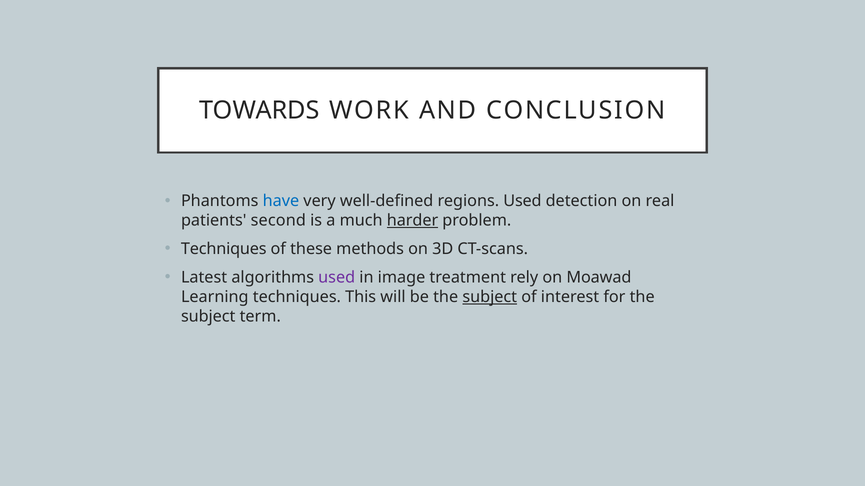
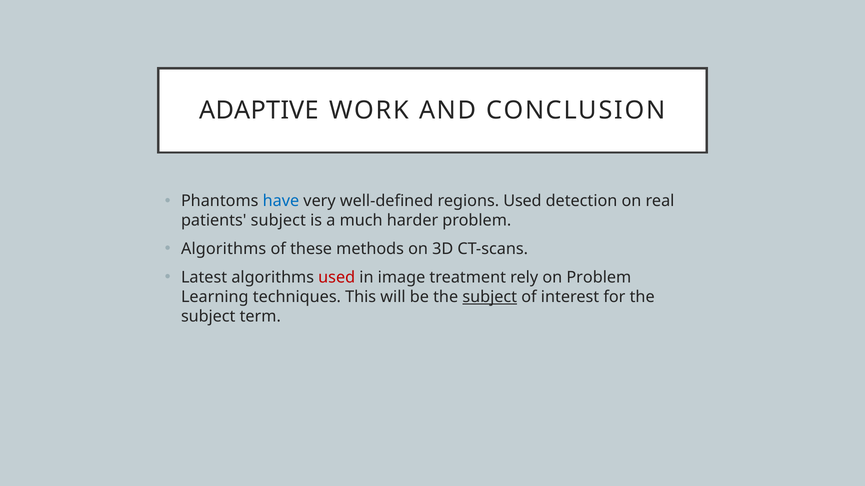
TOWARDS: TOWARDS -> ADAPTIVE
patients second: second -> subject
harder underline: present -> none
Techniques at (224, 249): Techniques -> Algorithms
used at (337, 278) colour: purple -> red
on Moawad: Moawad -> Problem
